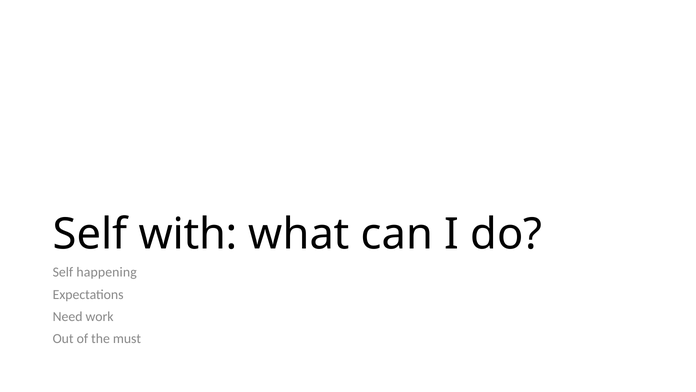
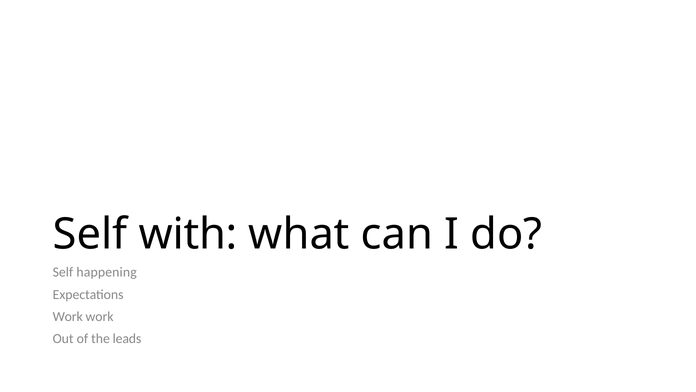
Need at (68, 316): Need -> Work
must: must -> leads
